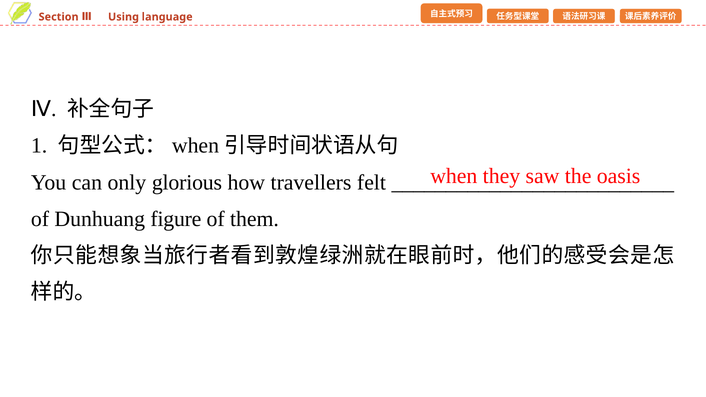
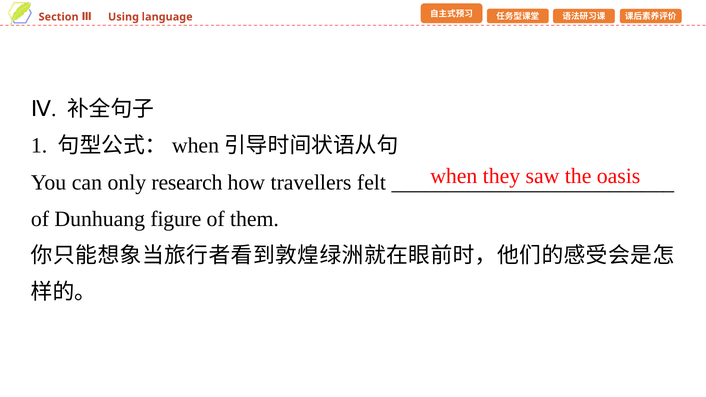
glorious: glorious -> research
